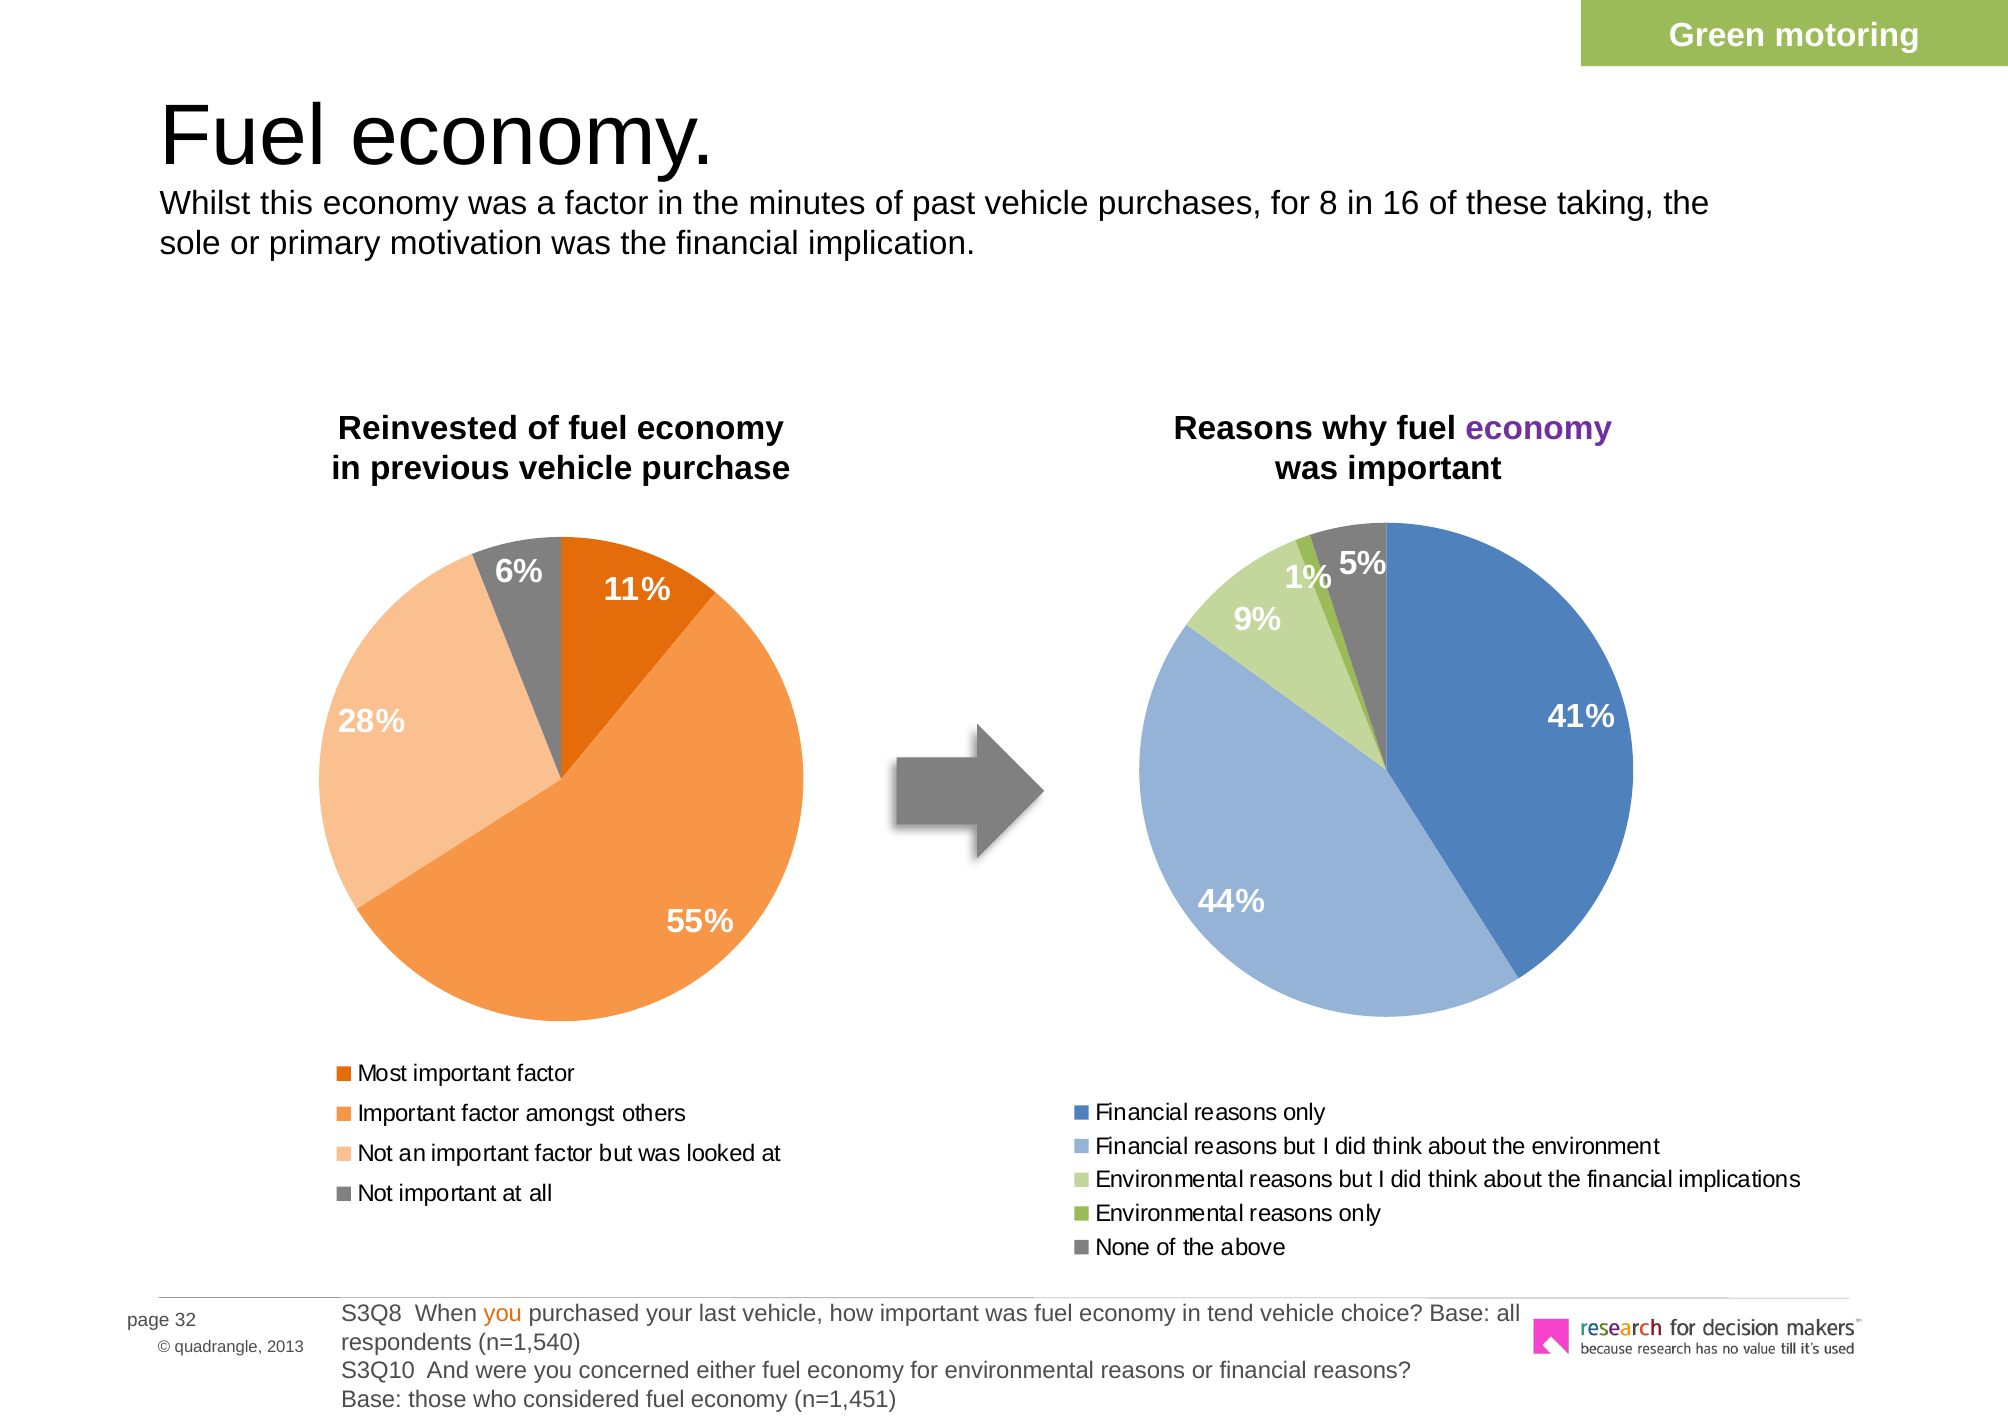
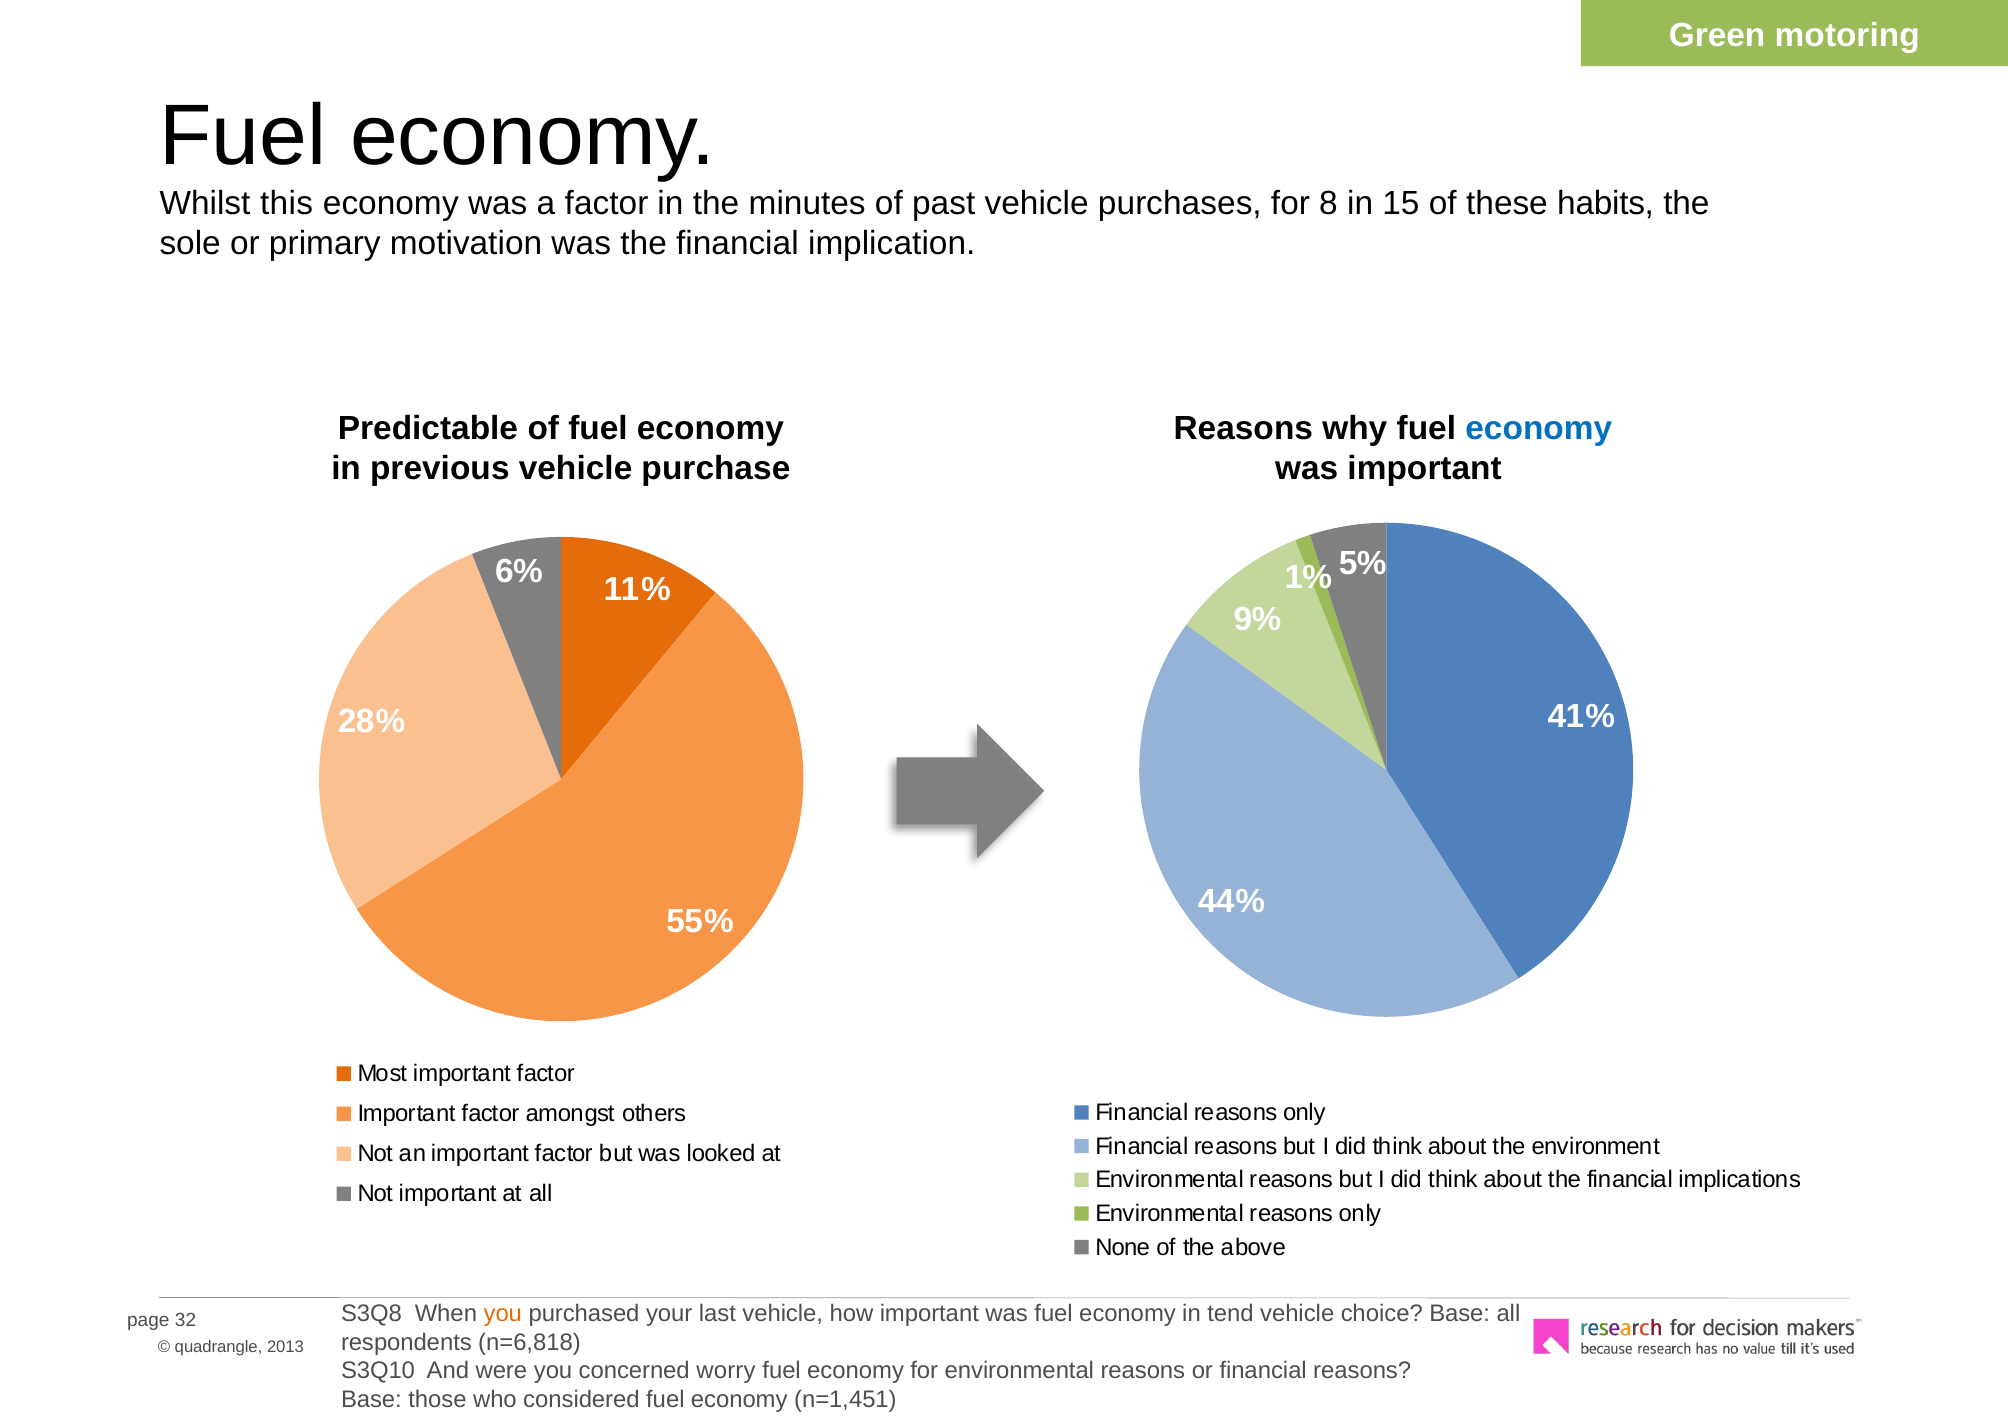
16: 16 -> 15
taking: taking -> habits
Reinvested: Reinvested -> Predictable
economy at (1539, 428) colour: purple -> blue
n=1,540: n=1,540 -> n=6,818
either: either -> worry
